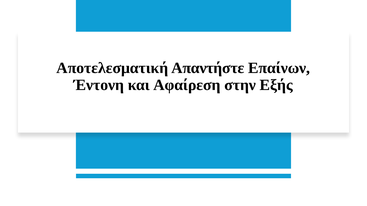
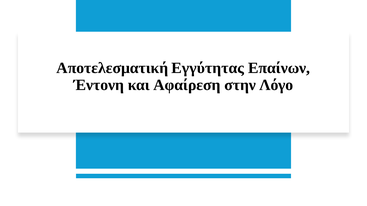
Απαντήστε: Απαντήστε -> Εγγύτητας
Εξής: Εξής -> Λόγο
